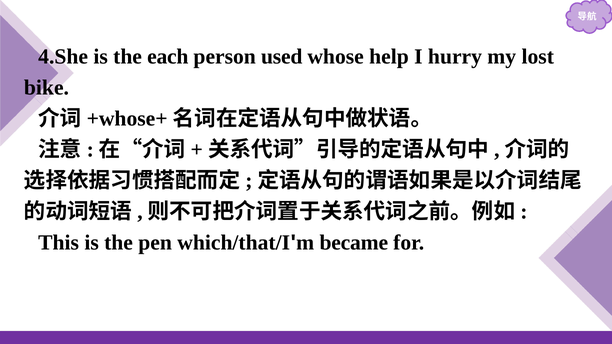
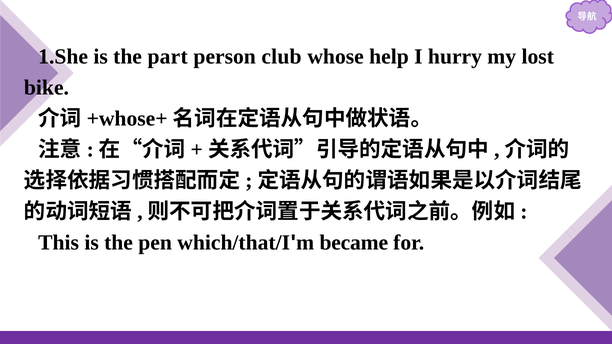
4.She: 4.She -> 1.She
each: each -> part
used: used -> club
